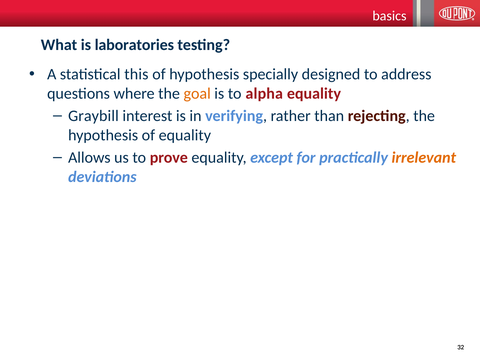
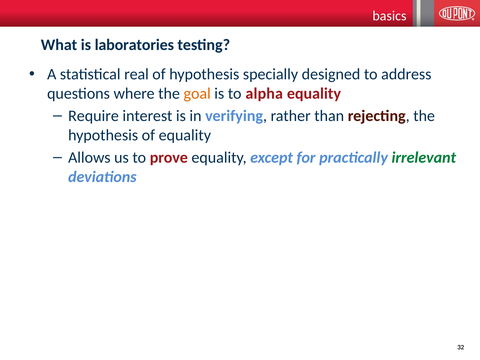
this: this -> real
Graybill: Graybill -> Require
irrelevant colour: orange -> green
